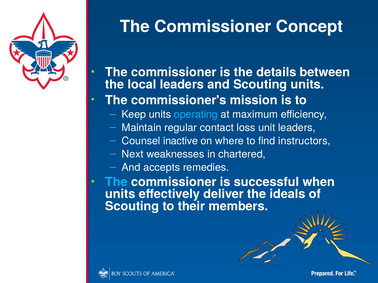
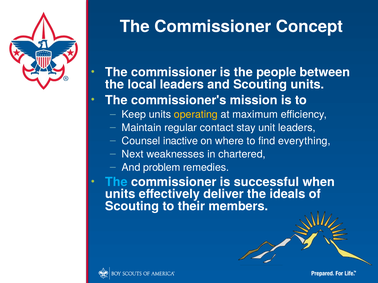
details: details -> people
operating colour: light blue -> yellow
loss: loss -> stay
instructors: instructors -> everything
accepts: accepts -> problem
